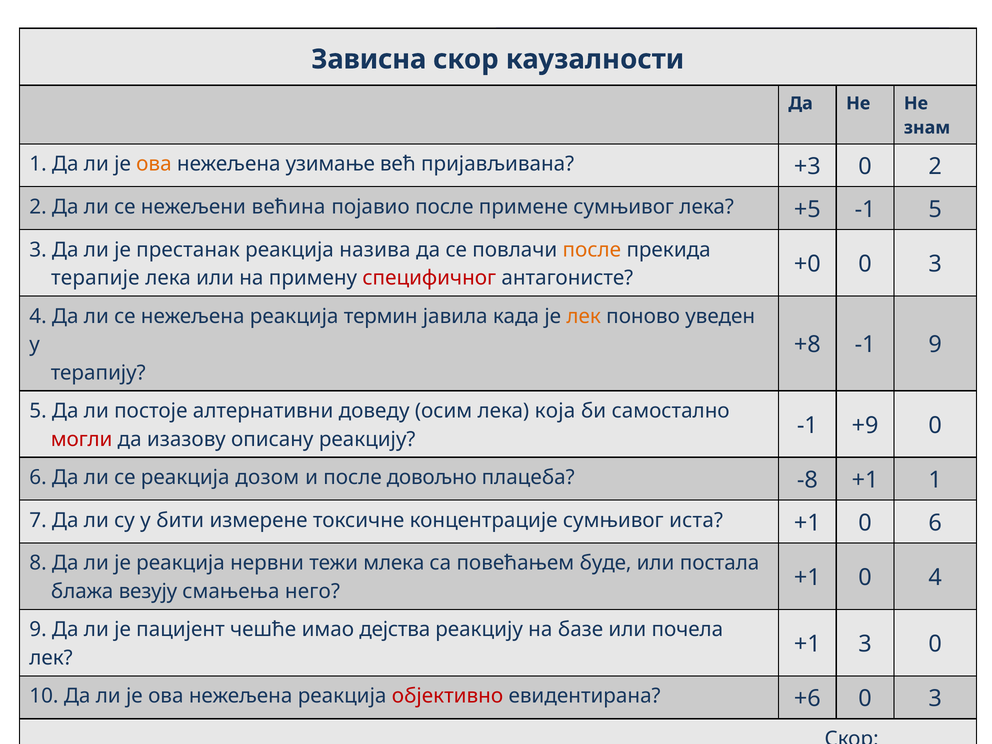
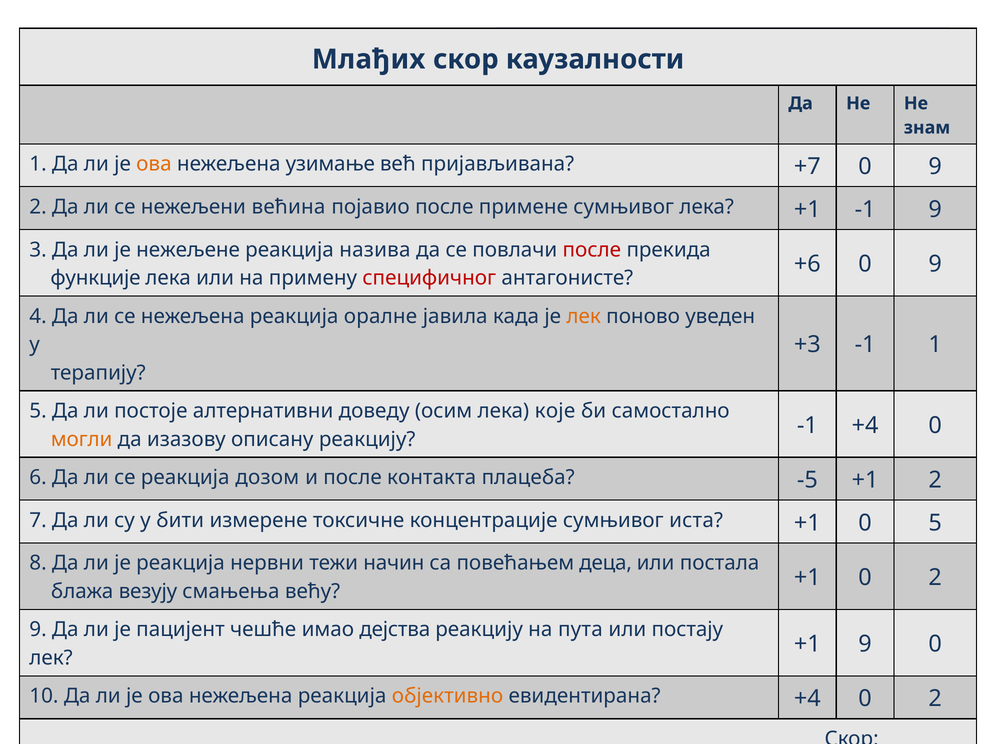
Зависна: Зависна -> Млађих
+3: +3 -> +7
2 at (935, 167): 2 -> 9
лека +5: +5 -> +1
-1 5: 5 -> 9
престанак: престанак -> нежељене
после at (592, 250) colour: orange -> red
+0: +0 -> +6
3 at (935, 264): 3 -> 9
терапије: терапије -> функције
термин: термин -> оралне
+8: +8 -> +3
-1 9: 9 -> 1
која: која -> које
-1 +9: +9 -> +4
могли colour: red -> orange
довољно: довољно -> контакта
-8: -8 -> -5
+1 1: 1 -> 2
+1 0 6: 6 -> 5
млека: млека -> начин
буде: буде -> деца
+1 0 4: 4 -> 2
него: него -> већу
базе: базе -> пута
почела: почела -> постају
+1 3: 3 -> 9
објективно colour: red -> orange
евидентирана +6: +6 -> +4
3 at (935, 699): 3 -> 2
